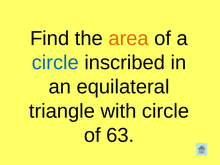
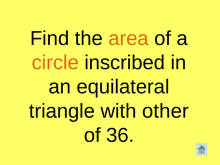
circle at (55, 63) colour: blue -> orange
with circle: circle -> other
63: 63 -> 36
